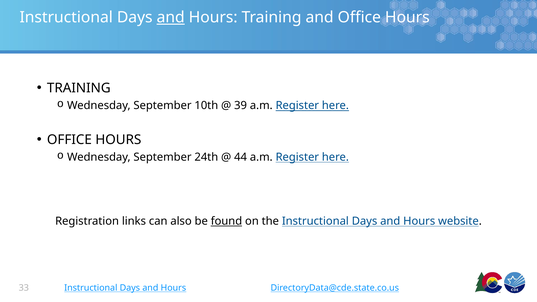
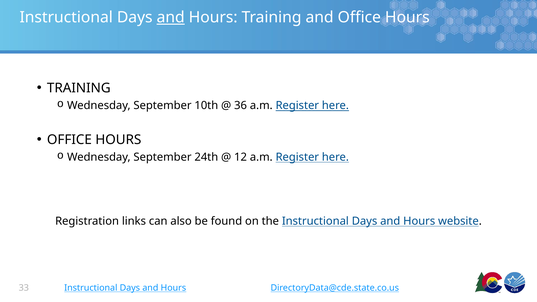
39: 39 -> 36
44: 44 -> 12
found underline: present -> none
